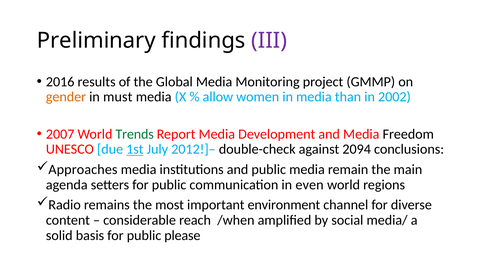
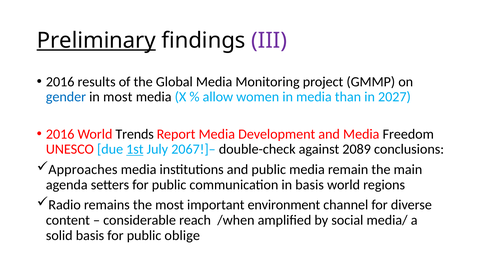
Preliminary underline: none -> present
gender colour: orange -> blue
in must: must -> most
2002: 2002 -> 2027
2007 at (60, 134): 2007 -> 2016
Trends colour: green -> black
2012!]–: 2012!]– -> 2067!]–
2094: 2094 -> 2089
in even: even -> basis
please: please -> oblige
